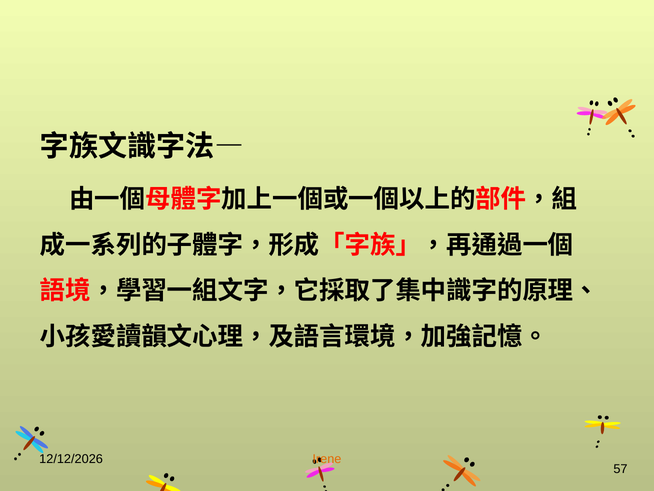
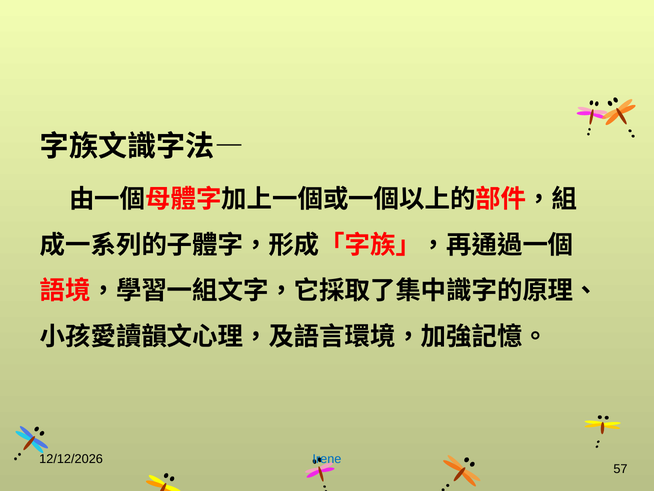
Irene colour: orange -> blue
